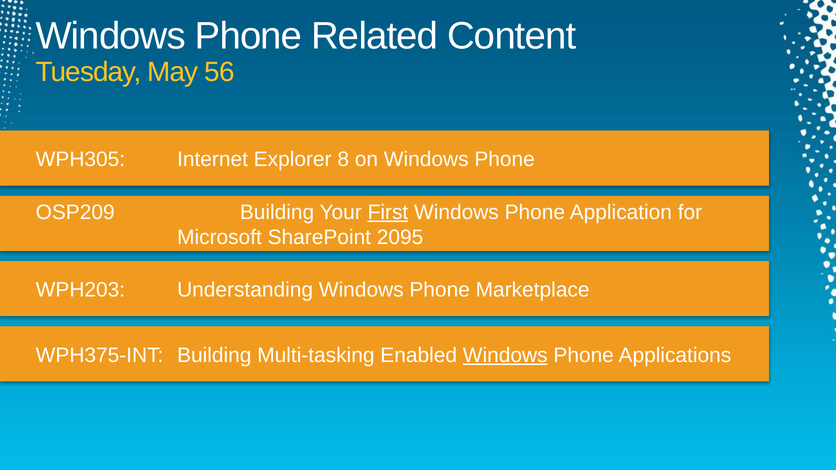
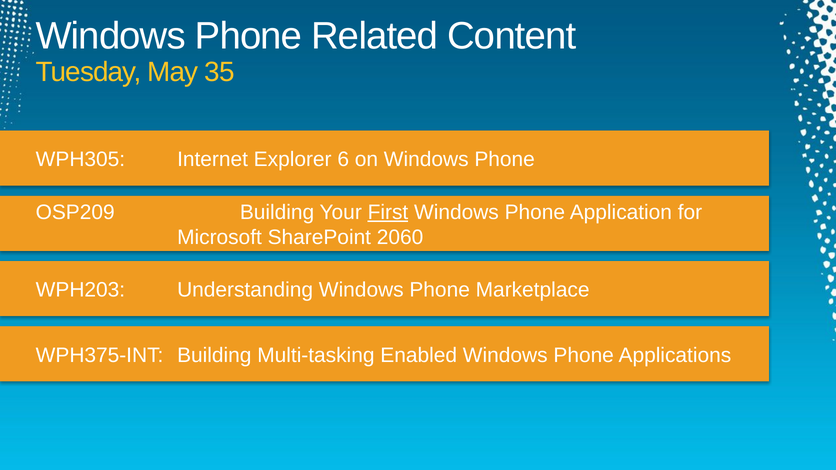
56: 56 -> 35
8: 8 -> 6
2095: 2095 -> 2060
Windows at (505, 356) underline: present -> none
